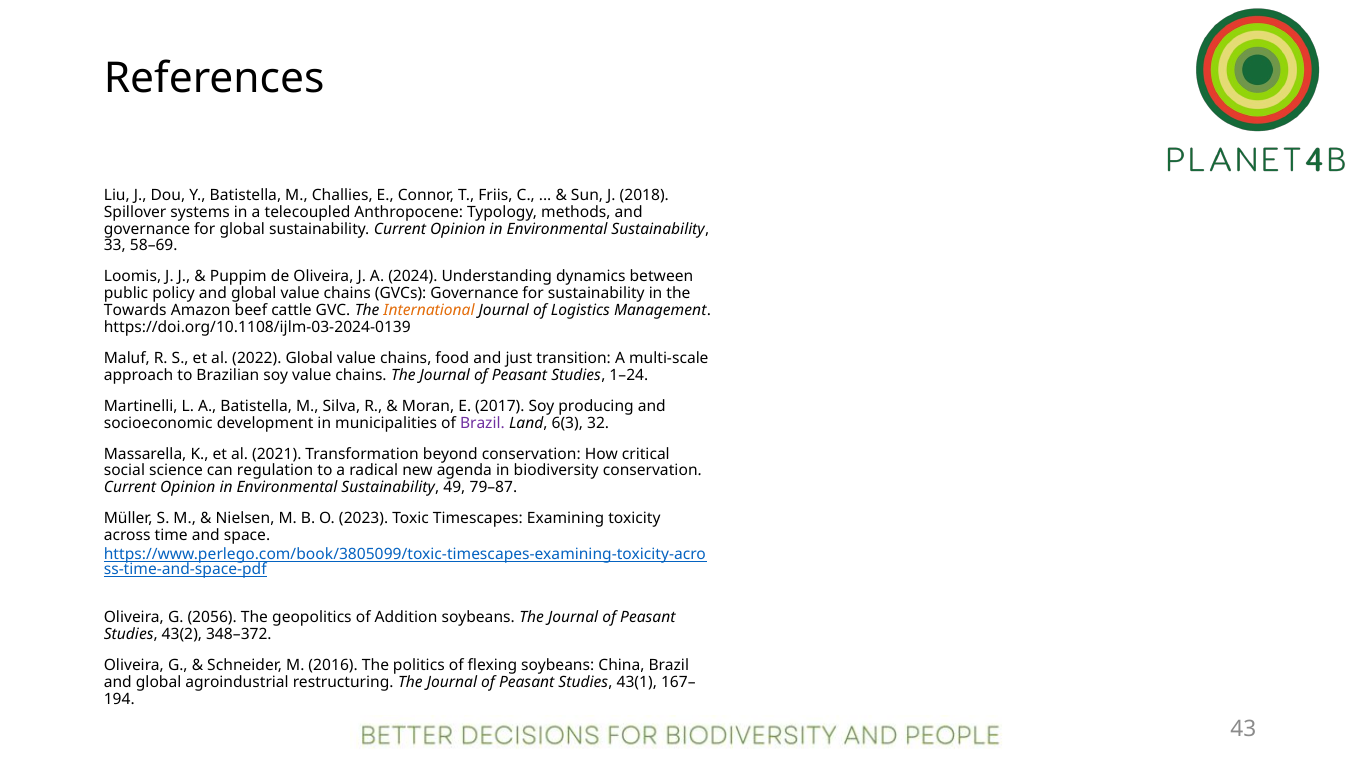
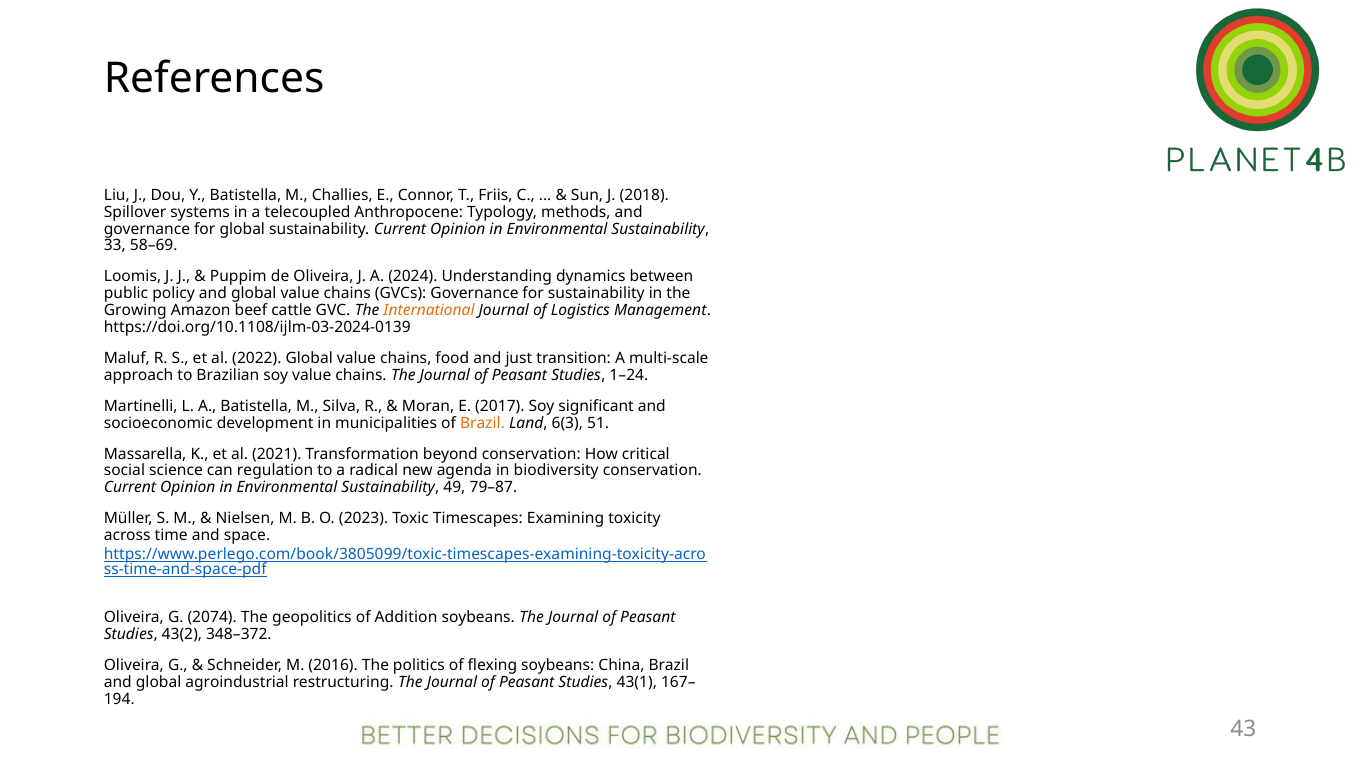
Towards: Towards -> Growing
producing: producing -> significant
Brazil at (482, 423) colour: purple -> orange
32: 32 -> 51
2056: 2056 -> 2074
